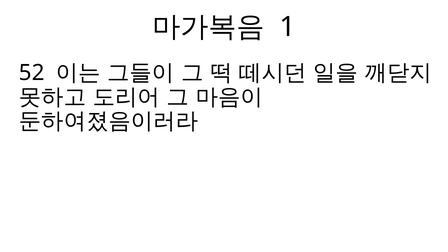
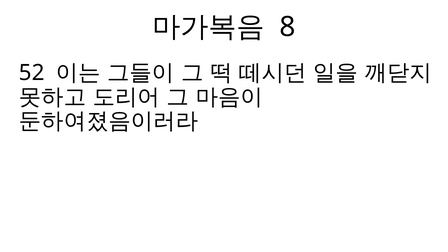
1: 1 -> 8
